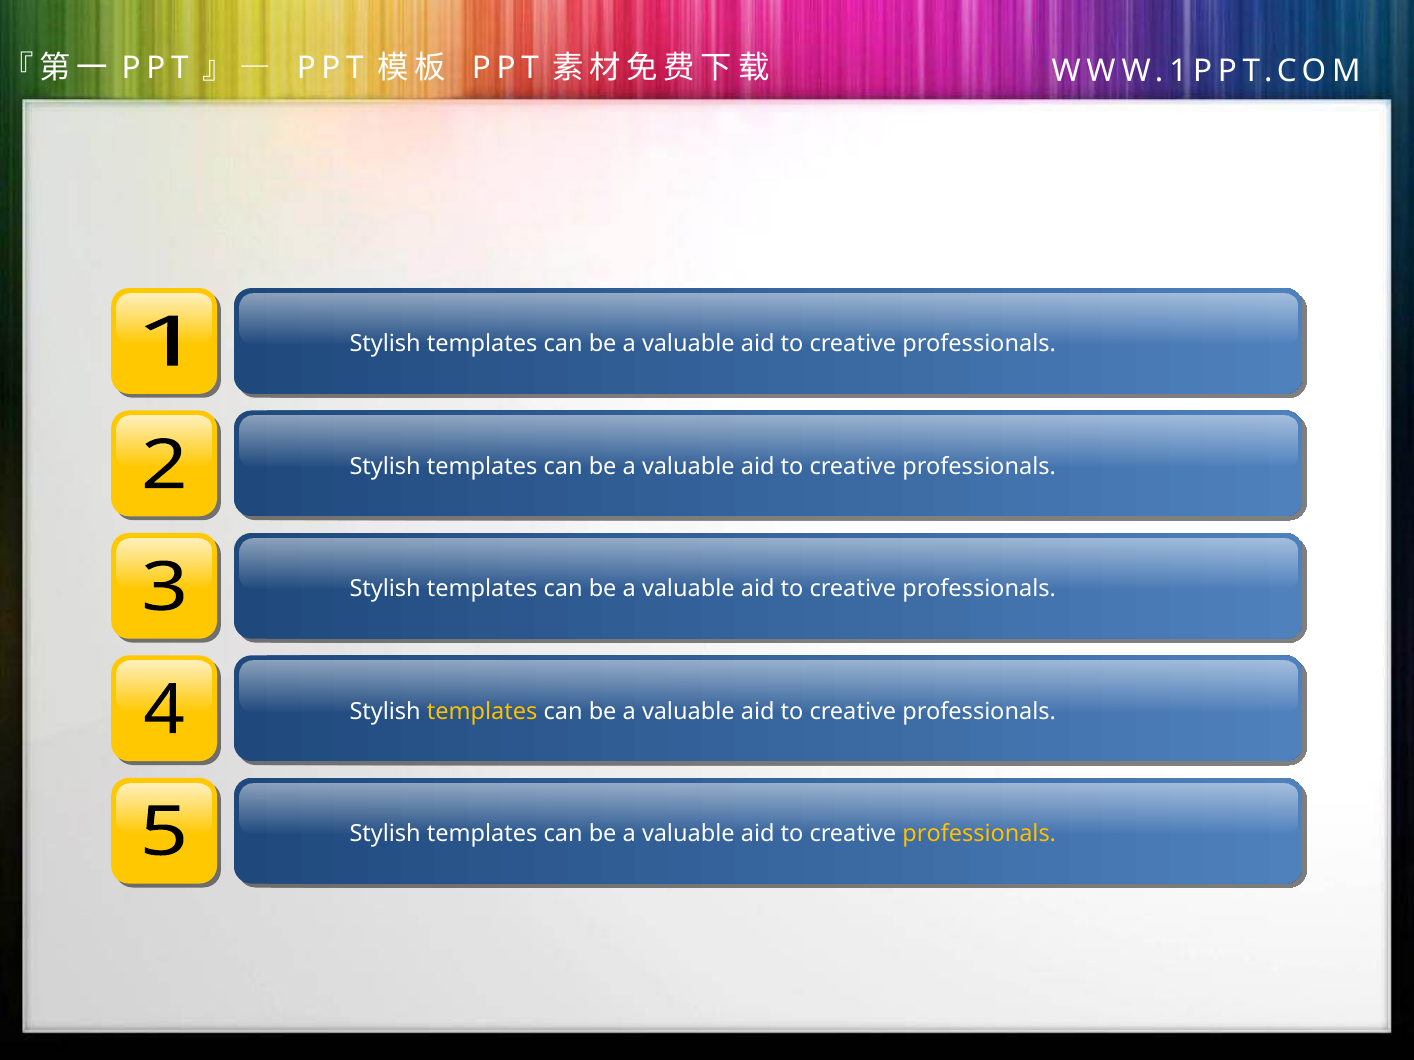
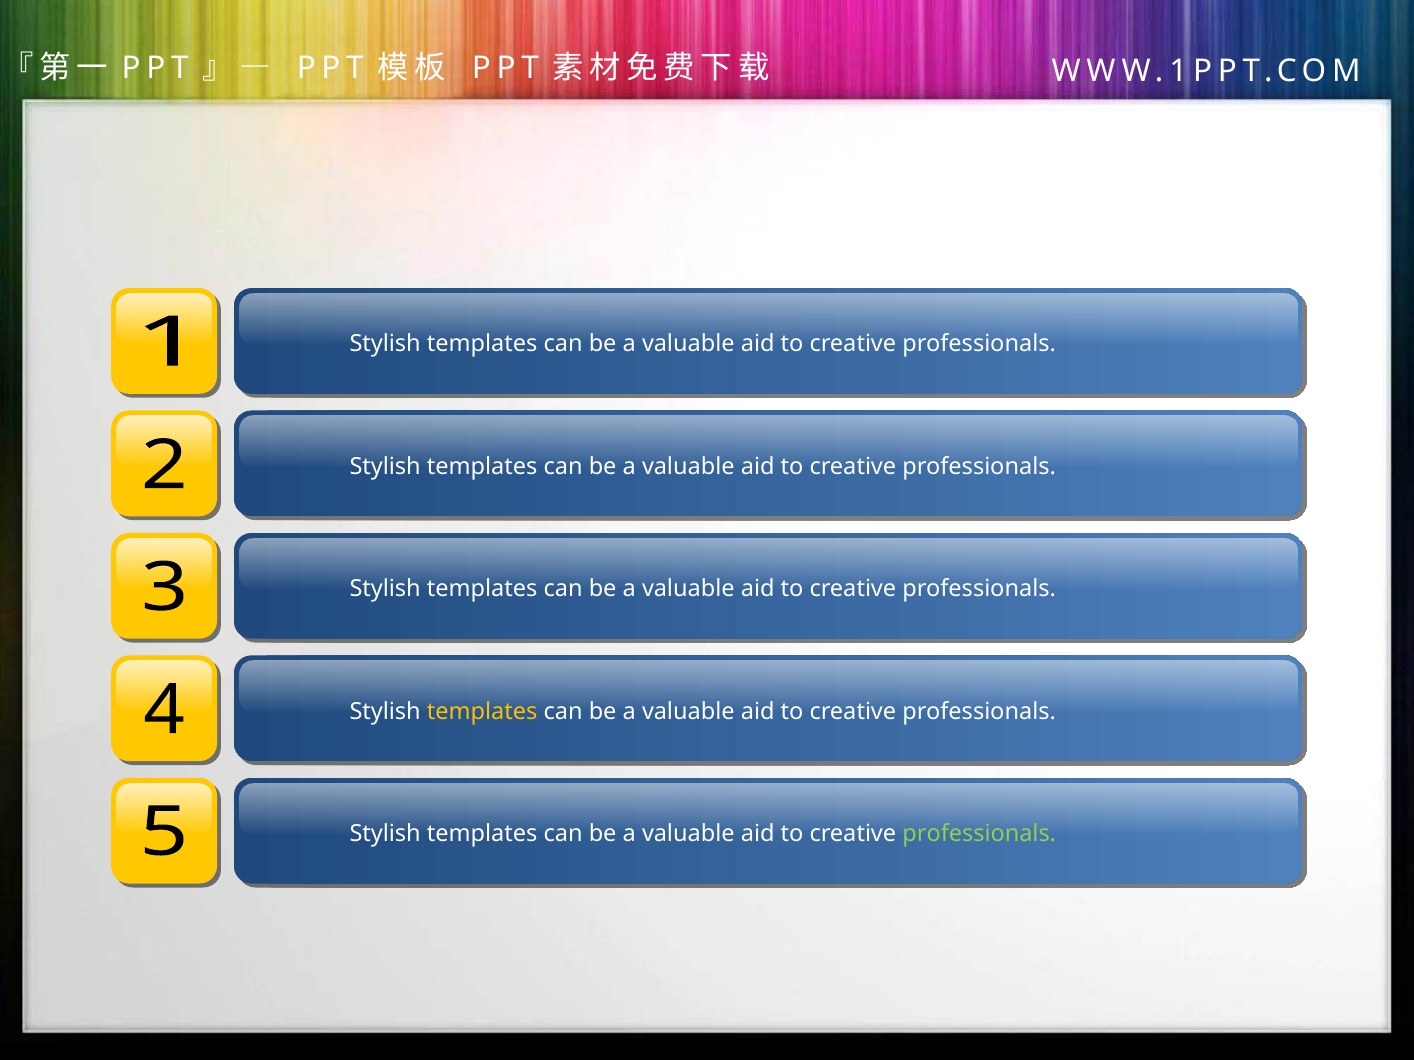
professionals at (979, 834) colour: yellow -> light green
